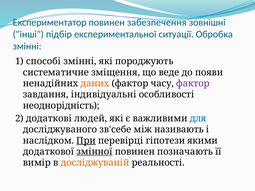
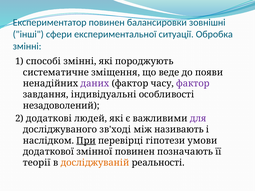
забезпечення: забезпечення -> балансировки
підбір: підбір -> сфери
даних colour: orange -> purple
неоднорідність: неоднорідність -> незадоволений
для colour: blue -> purple
зв'себе: зв'себе -> зв'ході
якими: якими -> умови
змінної underline: present -> none
вимір: вимір -> теорії
